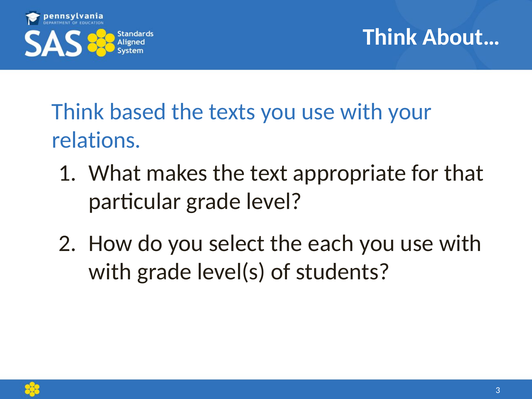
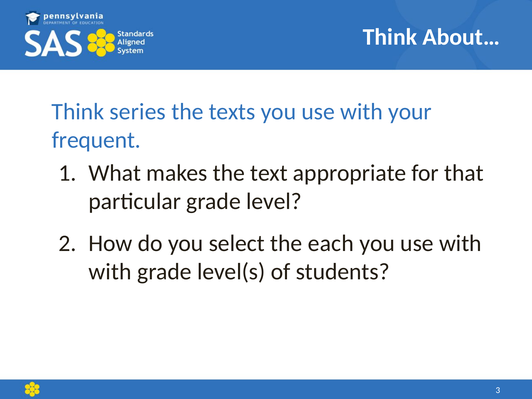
based: based -> series
relations: relations -> frequent
